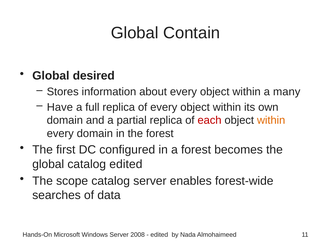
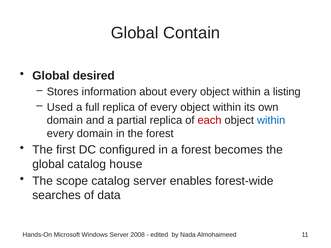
many: many -> listing
Have: Have -> Used
within at (271, 120) colour: orange -> blue
catalog edited: edited -> house
